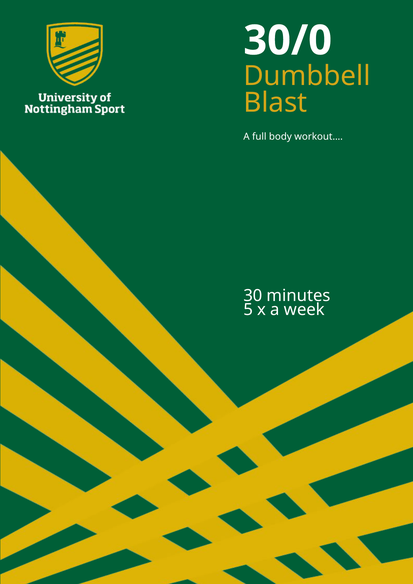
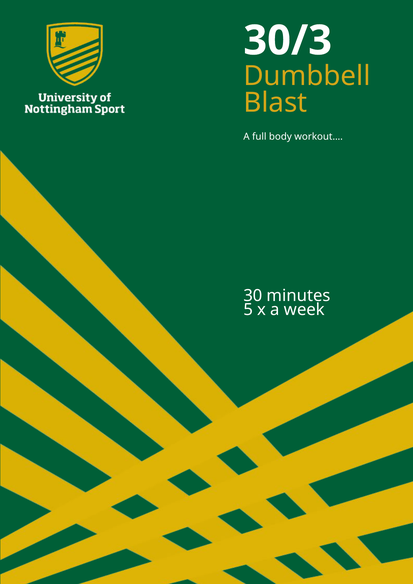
30/0: 30/0 -> 30/3
